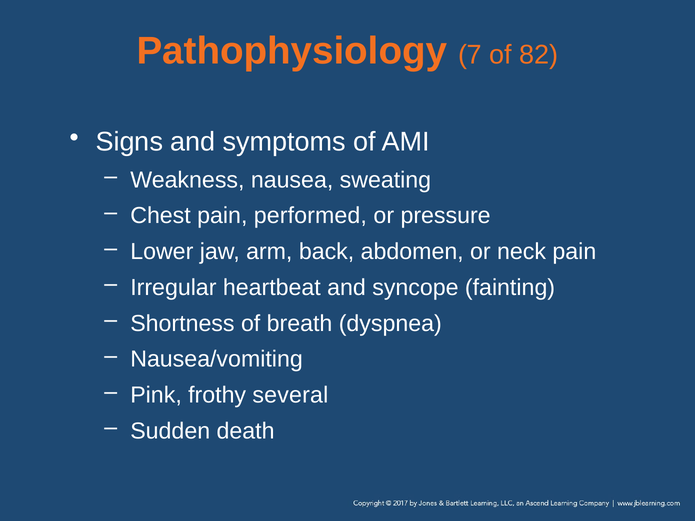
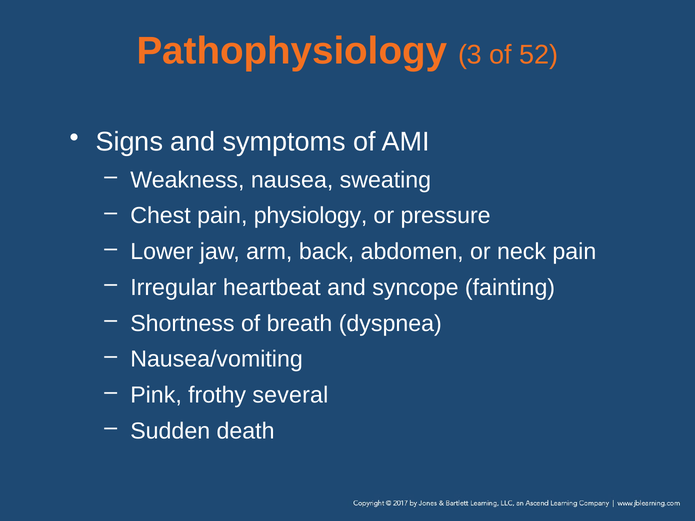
7: 7 -> 3
82: 82 -> 52
performed: performed -> physiology
